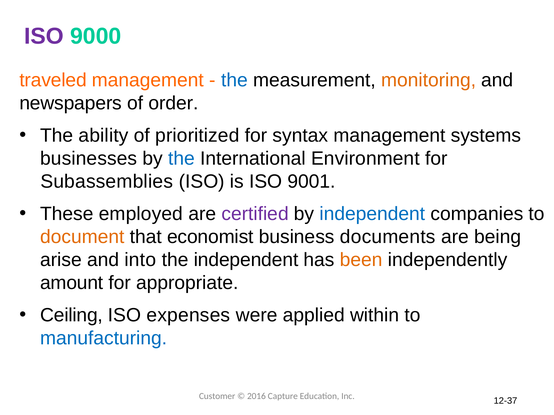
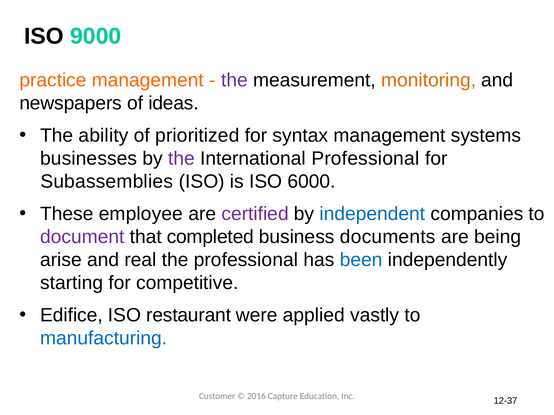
ISO at (44, 36) colour: purple -> black
traveled: traveled -> practice
the at (234, 80) colour: blue -> purple
order: order -> ideas
the at (182, 159) colour: blue -> purple
International Environment: Environment -> Professional
9001: 9001 -> 6000
employed: employed -> employee
document colour: orange -> purple
economist: economist -> completed
into: into -> real
the independent: independent -> professional
been colour: orange -> blue
amount: amount -> starting
appropriate: appropriate -> competitive
Ceiling: Ceiling -> Edifice
expenses: expenses -> restaurant
within: within -> vastly
